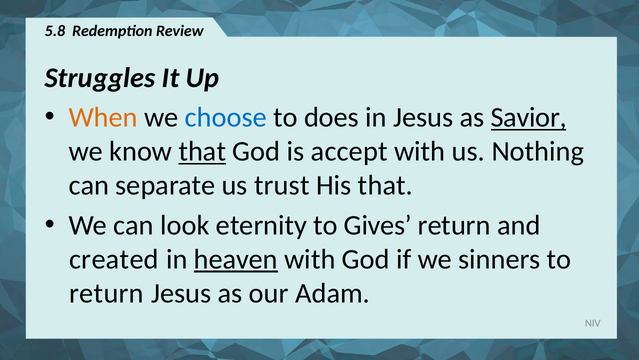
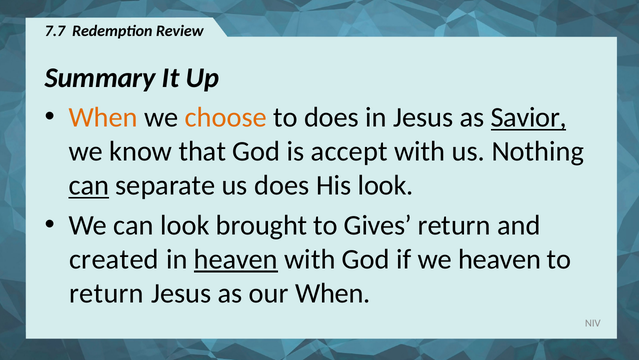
5.8: 5.8 -> 7.7
Struggles: Struggles -> Summary
choose colour: blue -> orange
that at (202, 152) underline: present -> none
can at (89, 186) underline: none -> present
us trust: trust -> does
His that: that -> look
eternity: eternity -> brought
we sinners: sinners -> heaven
our Adam: Adam -> When
